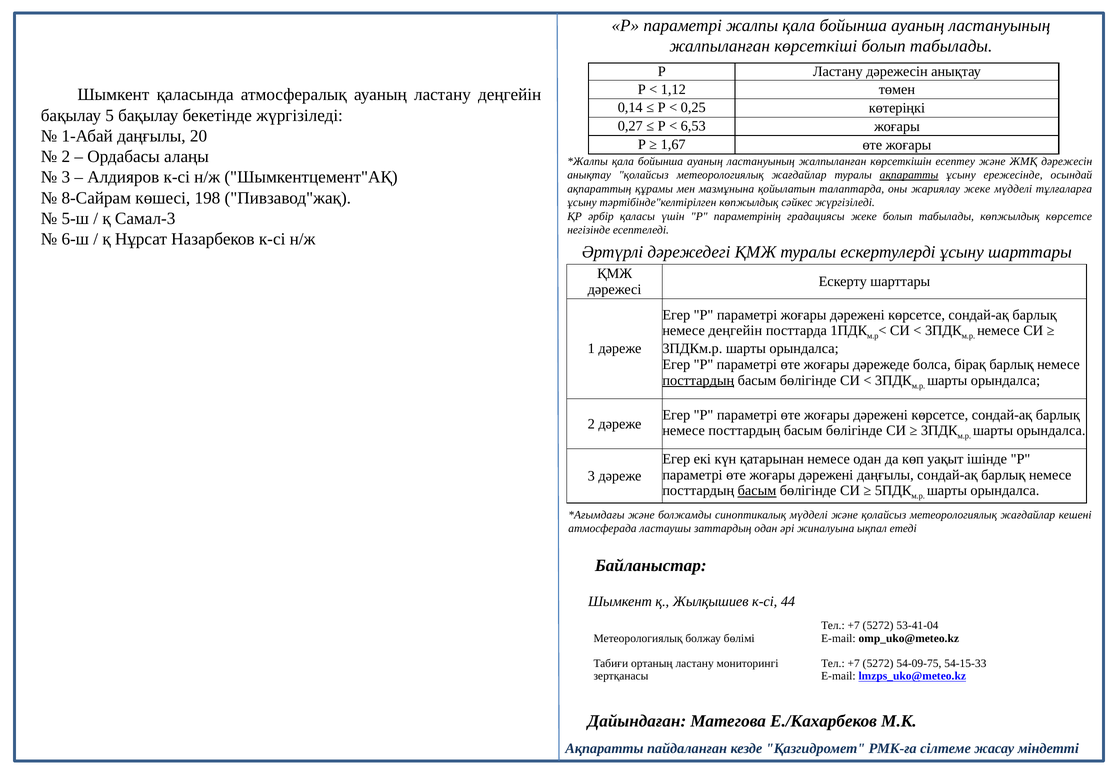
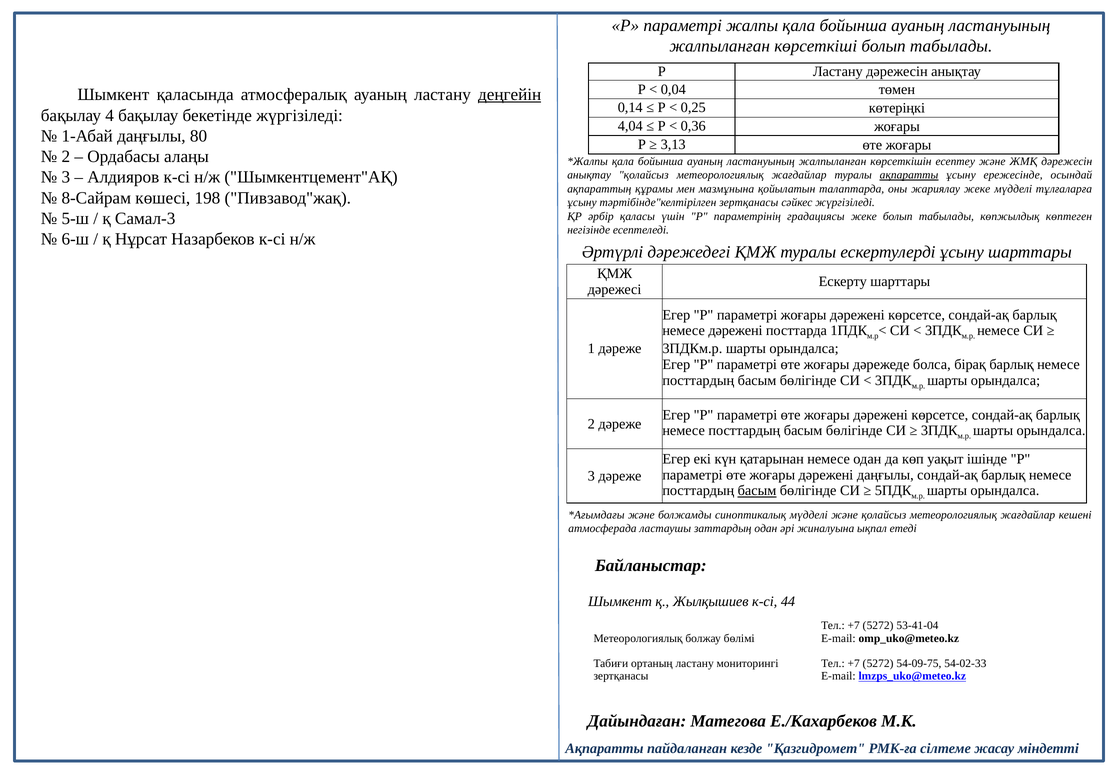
1,12: 1,12 -> 0,04
деңгейін at (510, 95) underline: none -> present
5: 5 -> 4
0,27: 0,27 -> 4,04
6,53: 6,53 -> 0,36
20: 20 -> 80
1,67: 1,67 -> 3,13
тәртібінде"келтірілген көпжылдық: көпжылдық -> зертқанасы
көпжылдық көрсетсе: көрсетсе -> көптеген
немесе деңгейін: деңгейін -> дәрежені
посттардың at (698, 380) underline: present -> none
54-15-33: 54-15-33 -> 54-02-33
